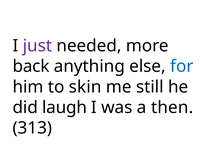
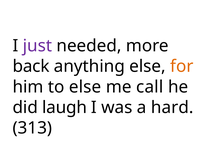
for colour: blue -> orange
to skin: skin -> else
still: still -> call
then: then -> hard
